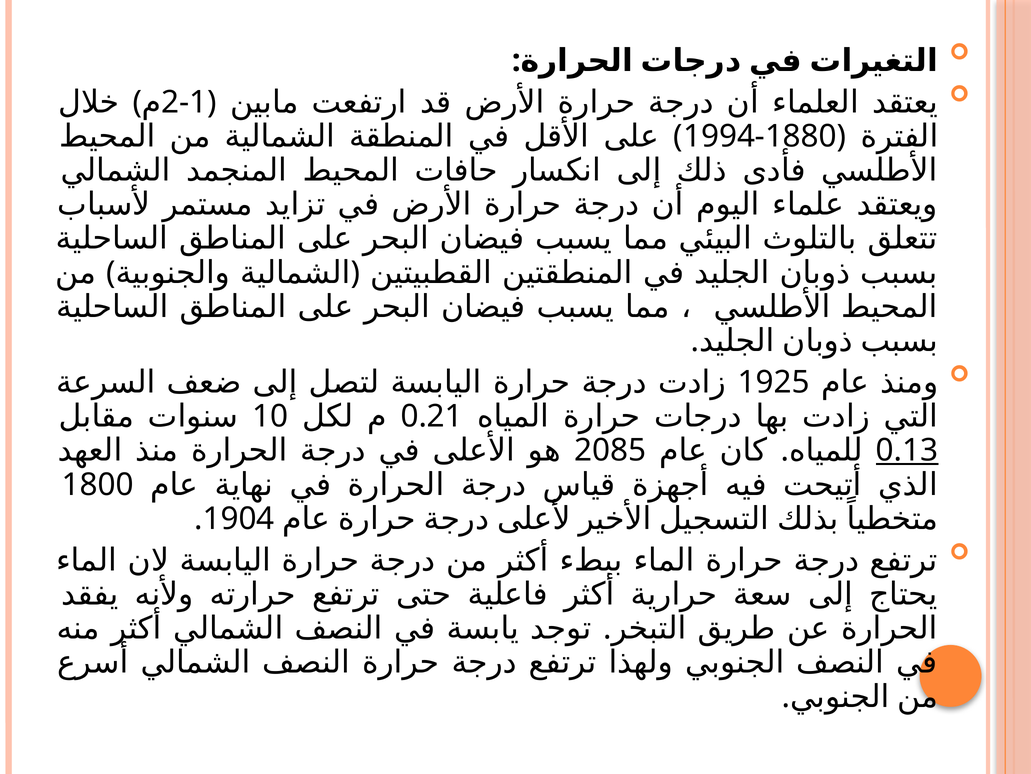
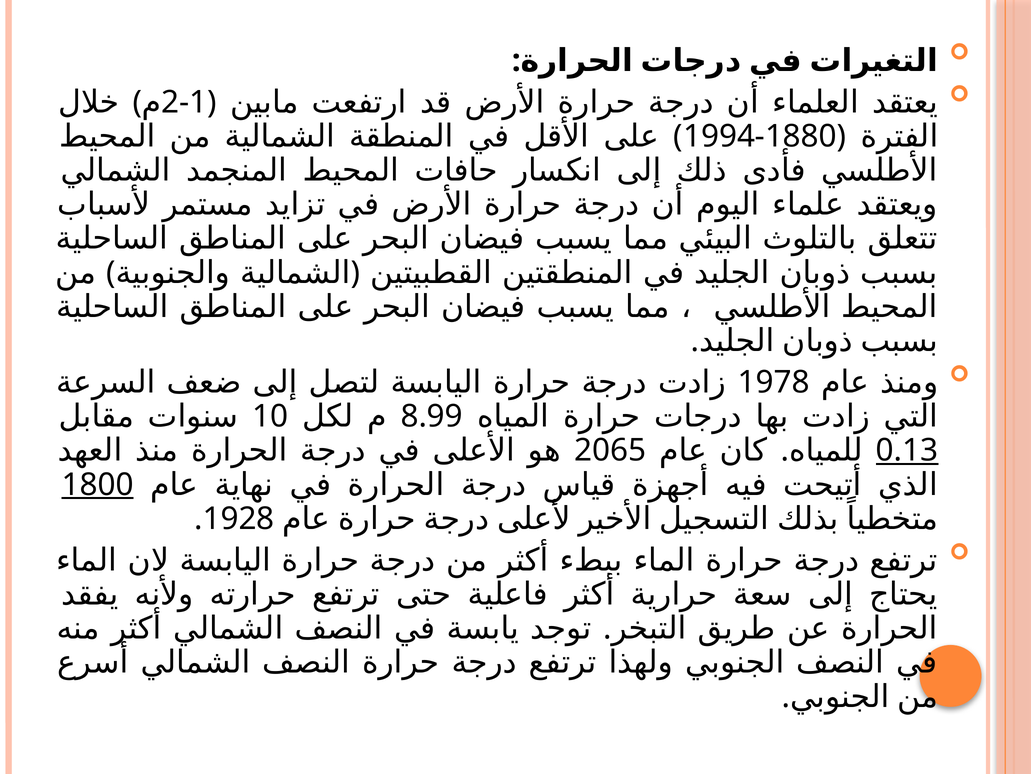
1925: 1925 -> 1978
0.21: 0.21 -> 8.99
2085: 2085 -> 2065
1800 underline: none -> present
1904: 1904 -> 1928
